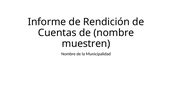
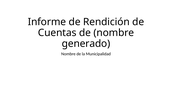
muestren: muestren -> generado
